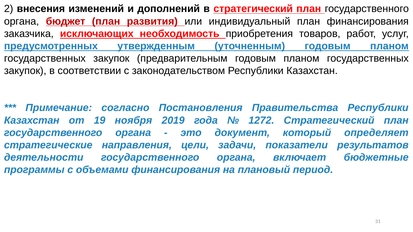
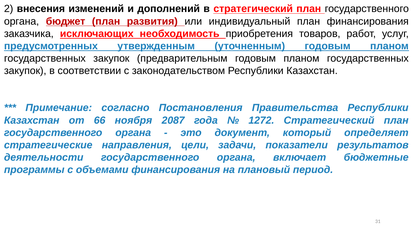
19: 19 -> 66
2019: 2019 -> 2087
